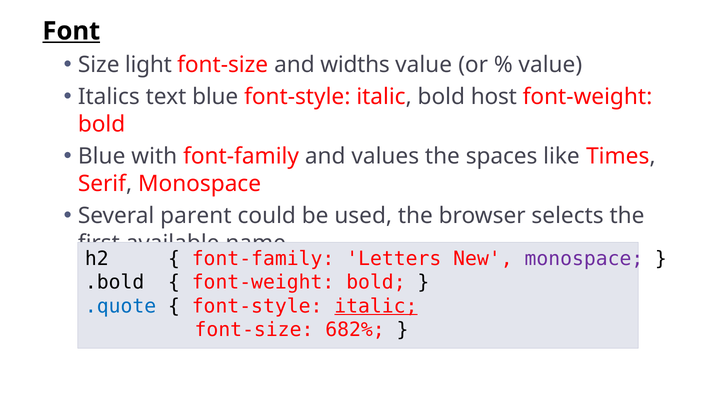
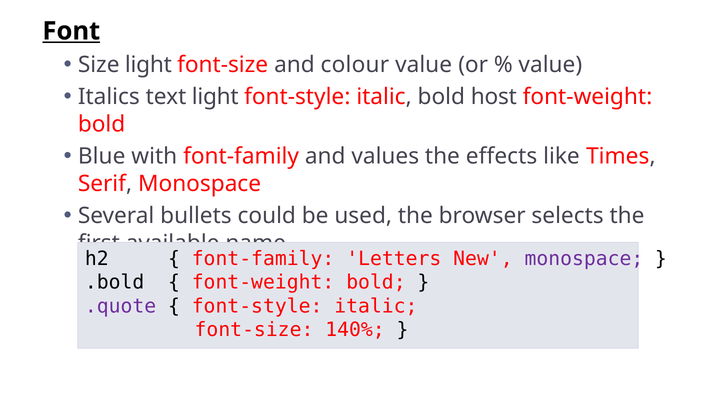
widths: widths -> colour
text blue: blue -> light
spaces: spaces -> effects
parent: parent -> bullets
.quote colour: blue -> purple
italic at (376, 306) underline: present -> none
682%: 682% -> 140%
